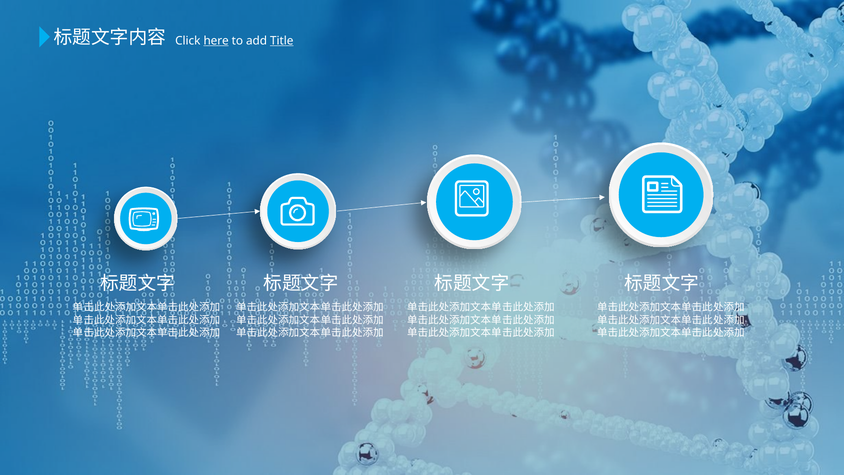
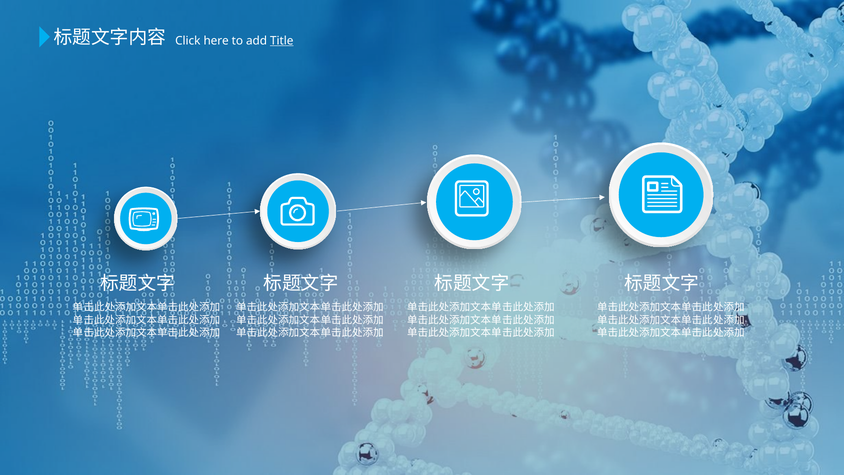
here underline: present -> none
